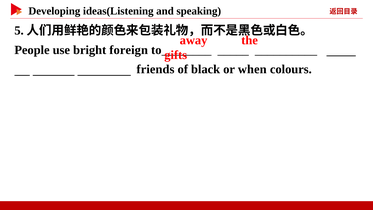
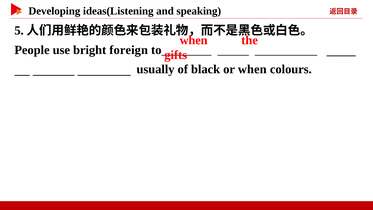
away at (194, 40): away -> when
friends: friends -> usually
